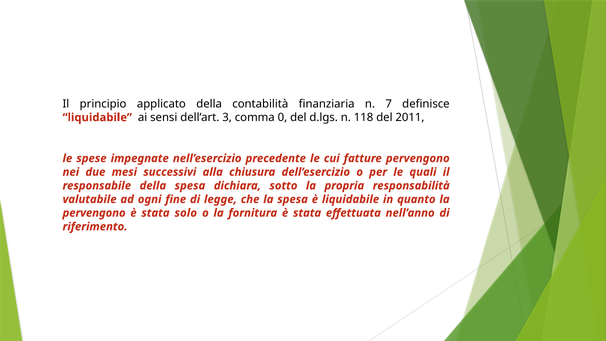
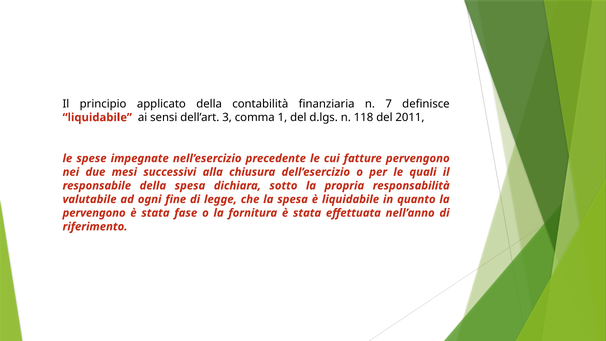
0: 0 -> 1
solo: solo -> fase
